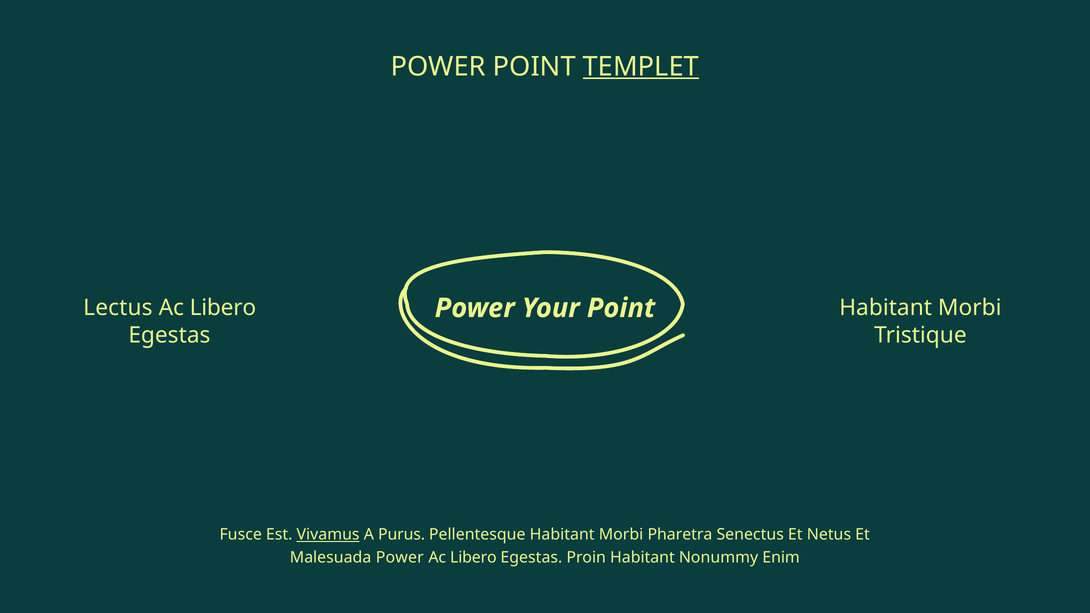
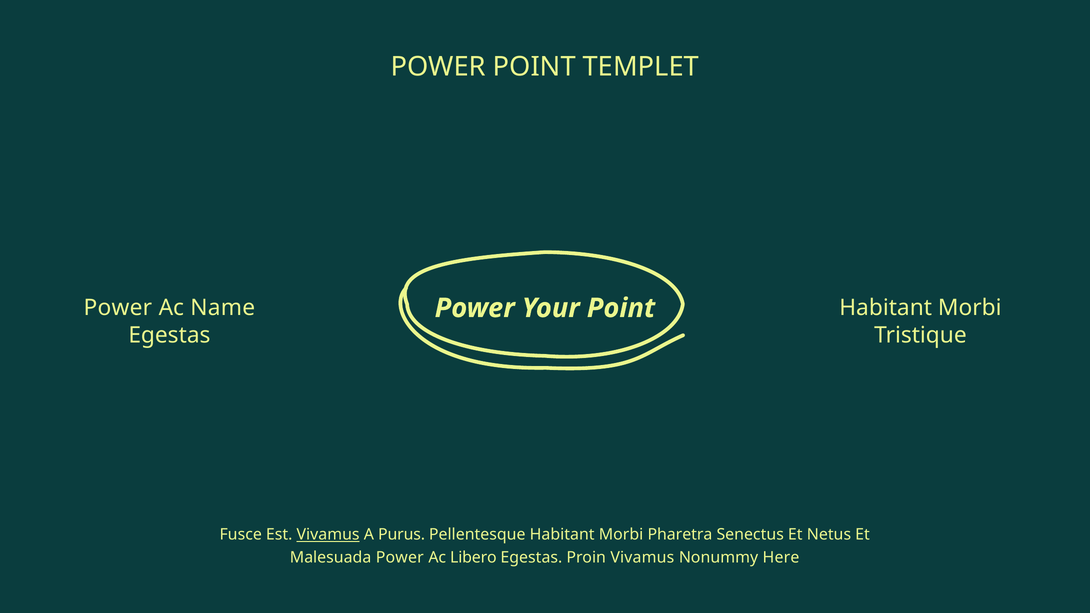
TEMPLET underline: present -> none
Lectus at (118, 308): Lectus -> Power
Libero at (223, 308): Libero -> Name
Proin Habitant: Habitant -> Vivamus
Enim: Enim -> Here
